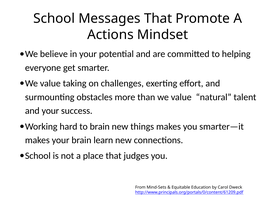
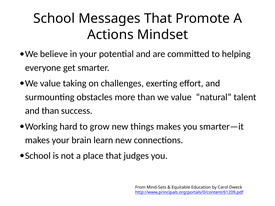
and your: your -> than
to brain: brain -> grow
